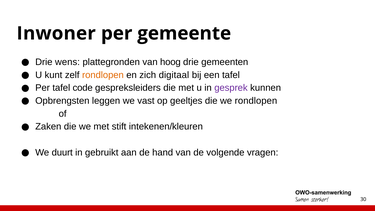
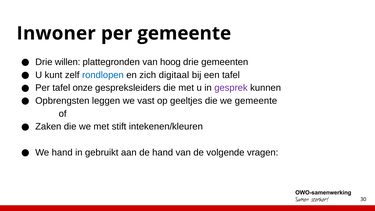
wens: wens -> willen
rondlopen at (103, 75) colour: orange -> blue
code: code -> onze
we rondlopen: rondlopen -> gemeente
We duurt: duurt -> hand
